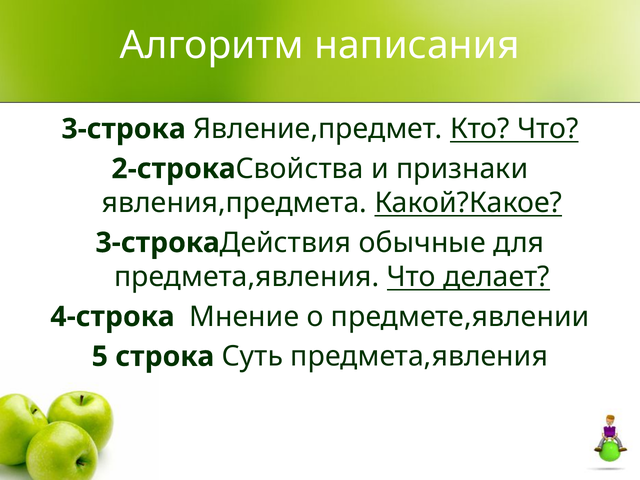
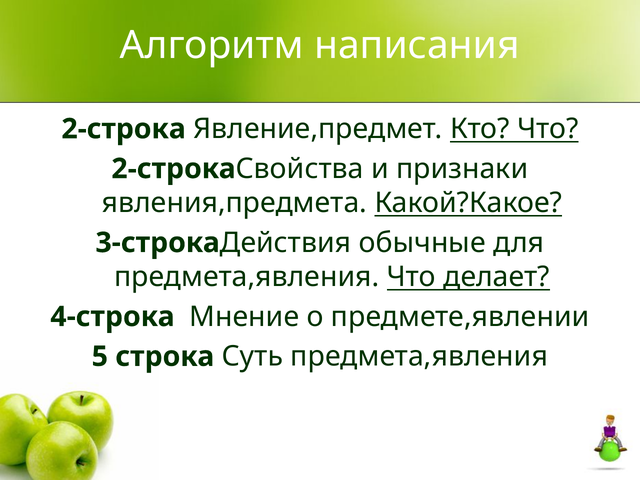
3-строка at (124, 129): 3-строка -> 2-строка
